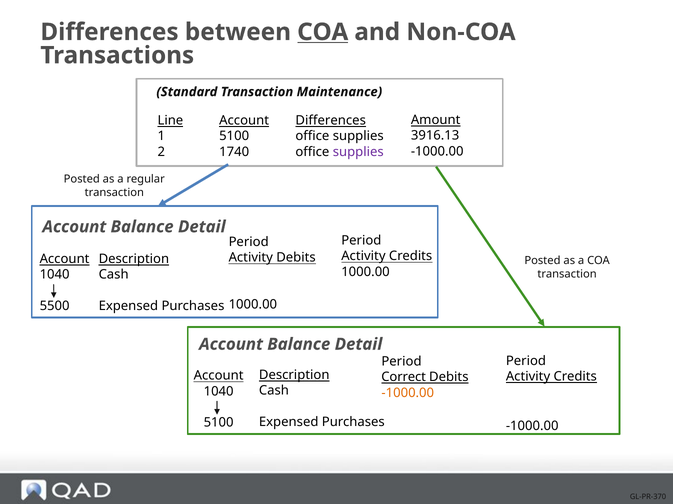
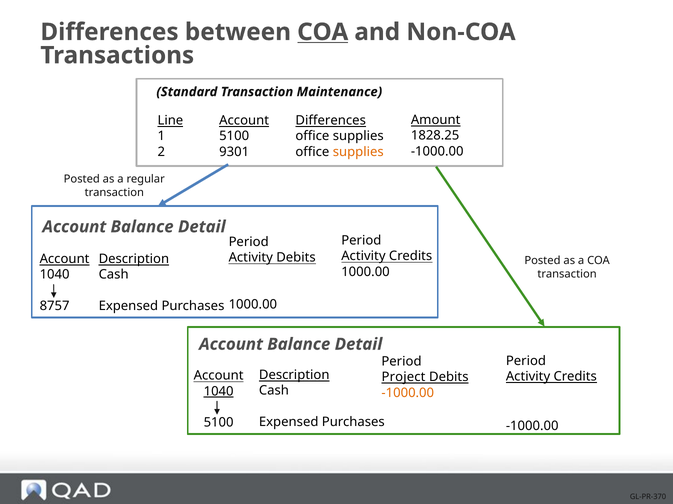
3916.13: 3916.13 -> 1828.25
supplies at (358, 152) colour: purple -> orange
1740: 1740 -> 9301
5500: 5500 -> 8757
Correct: Correct -> Project
1040 at (219, 392) underline: none -> present
